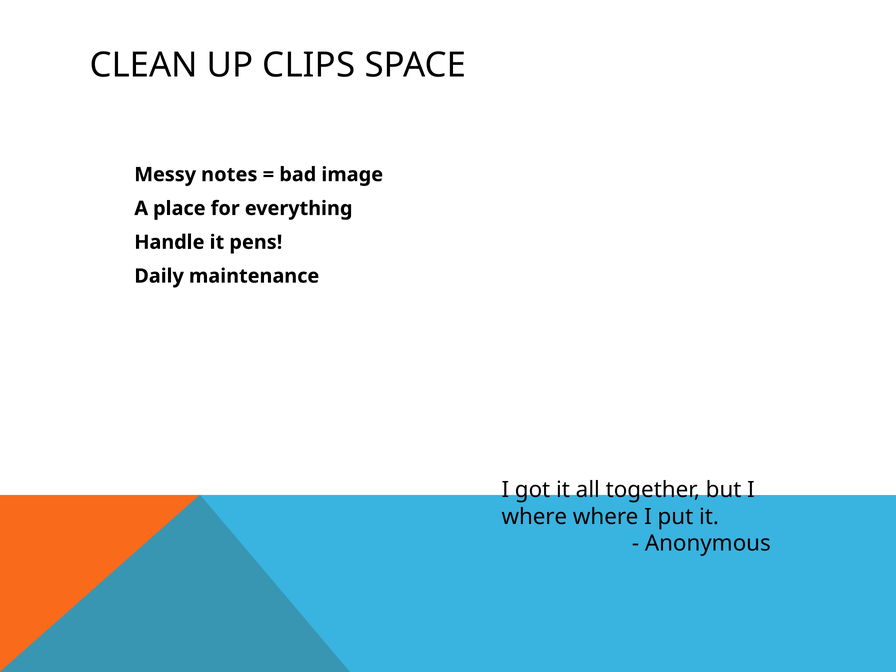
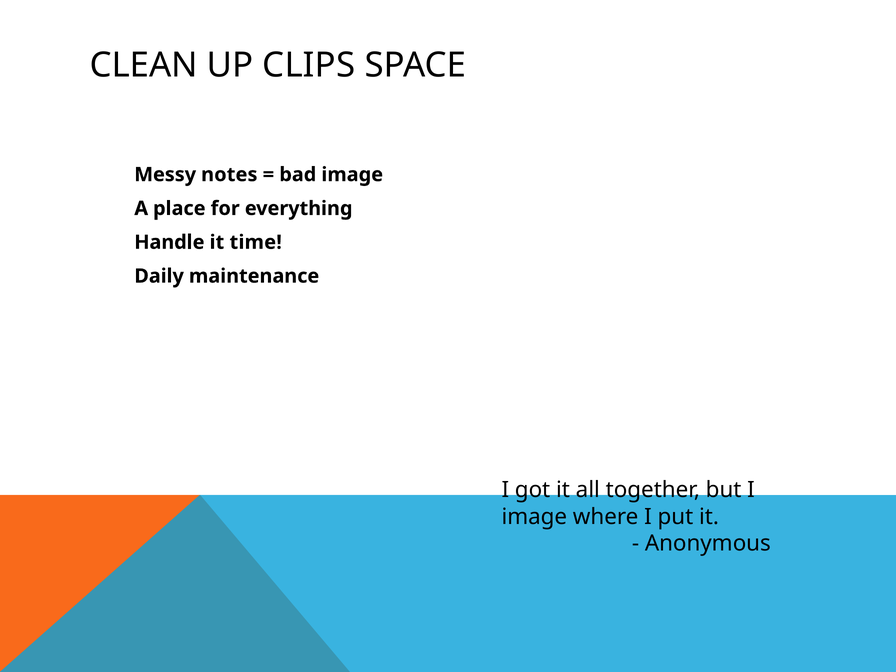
pens: pens -> time
where at (534, 517): where -> image
